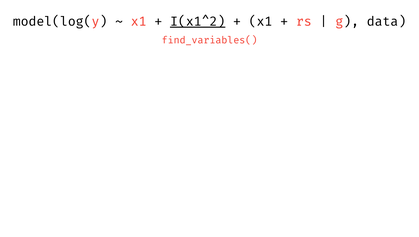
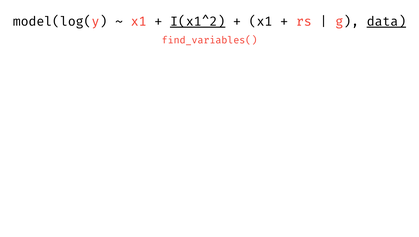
data underline: none -> present
